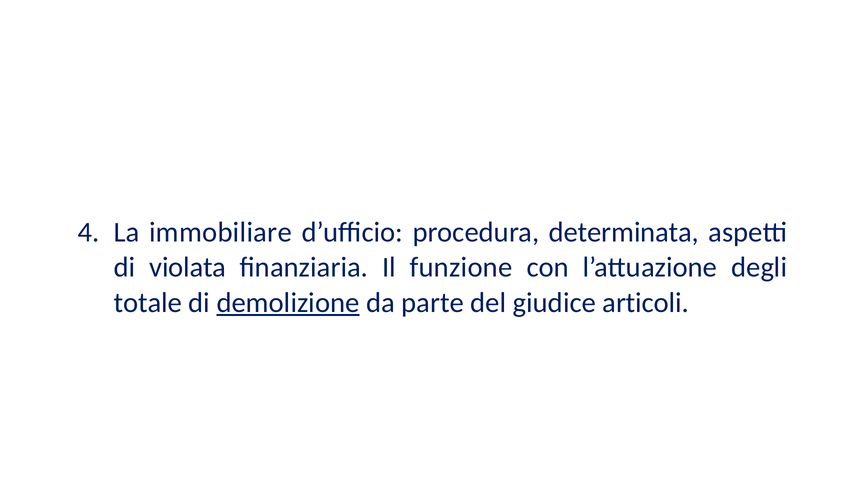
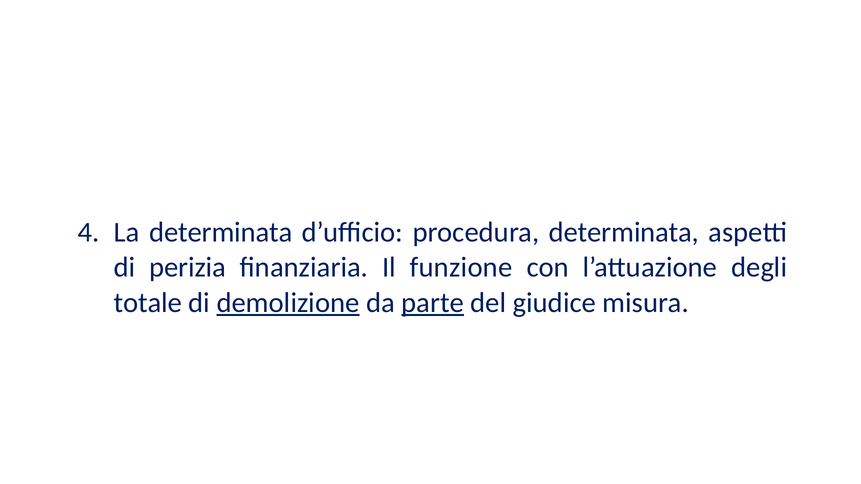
La immobiliare: immobiliare -> determinata
violata: violata -> perizia
parte underline: none -> present
articoli: articoli -> misura
